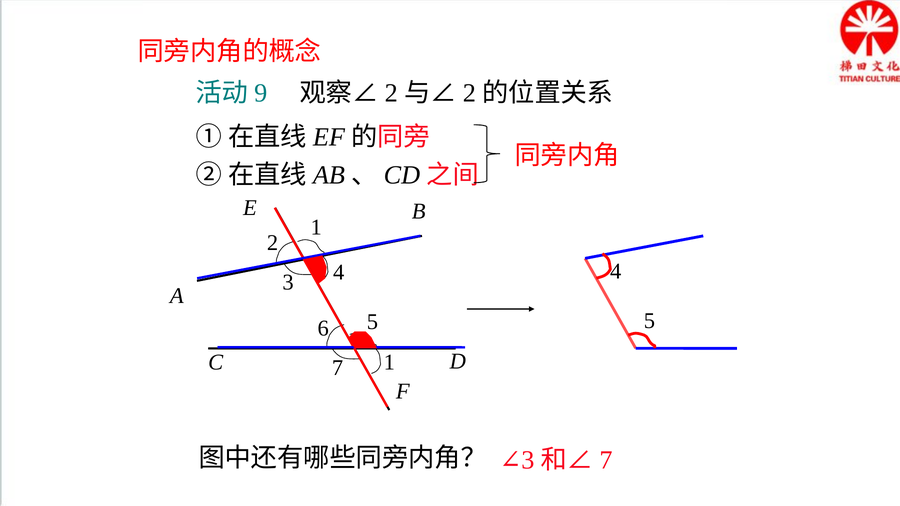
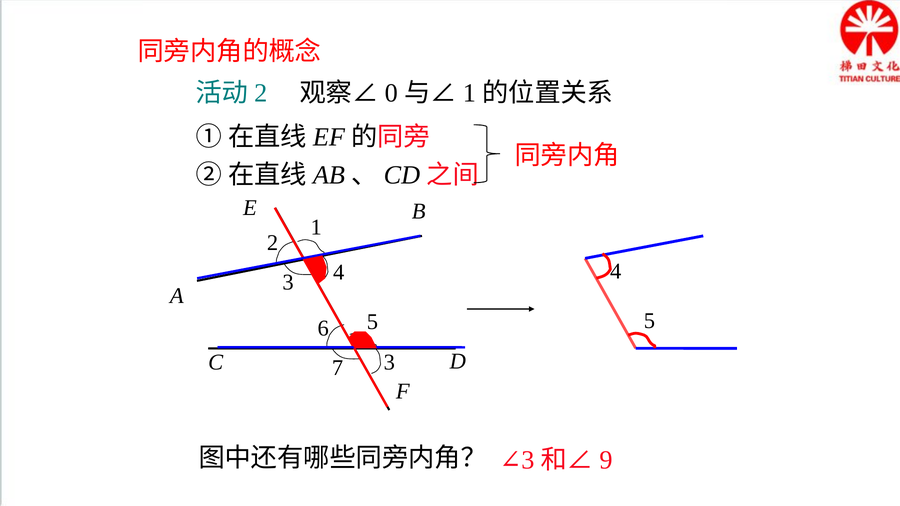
9 at (261, 93): 9 -> 2
2 at (391, 93): 2 -> 0
2 at (469, 93): 2 -> 1
7 1: 1 -> 3
7 at (606, 460): 7 -> 9
